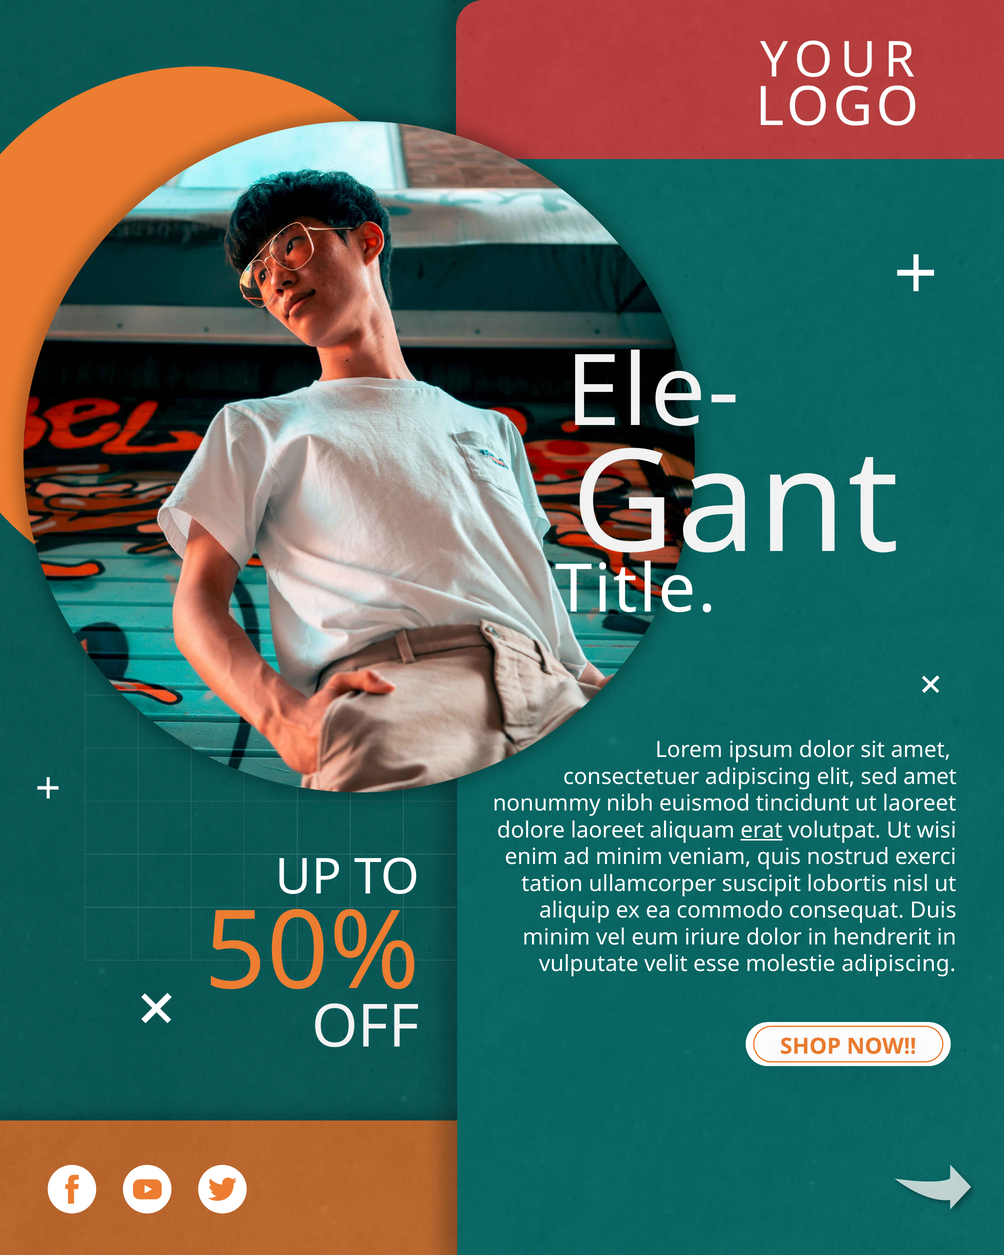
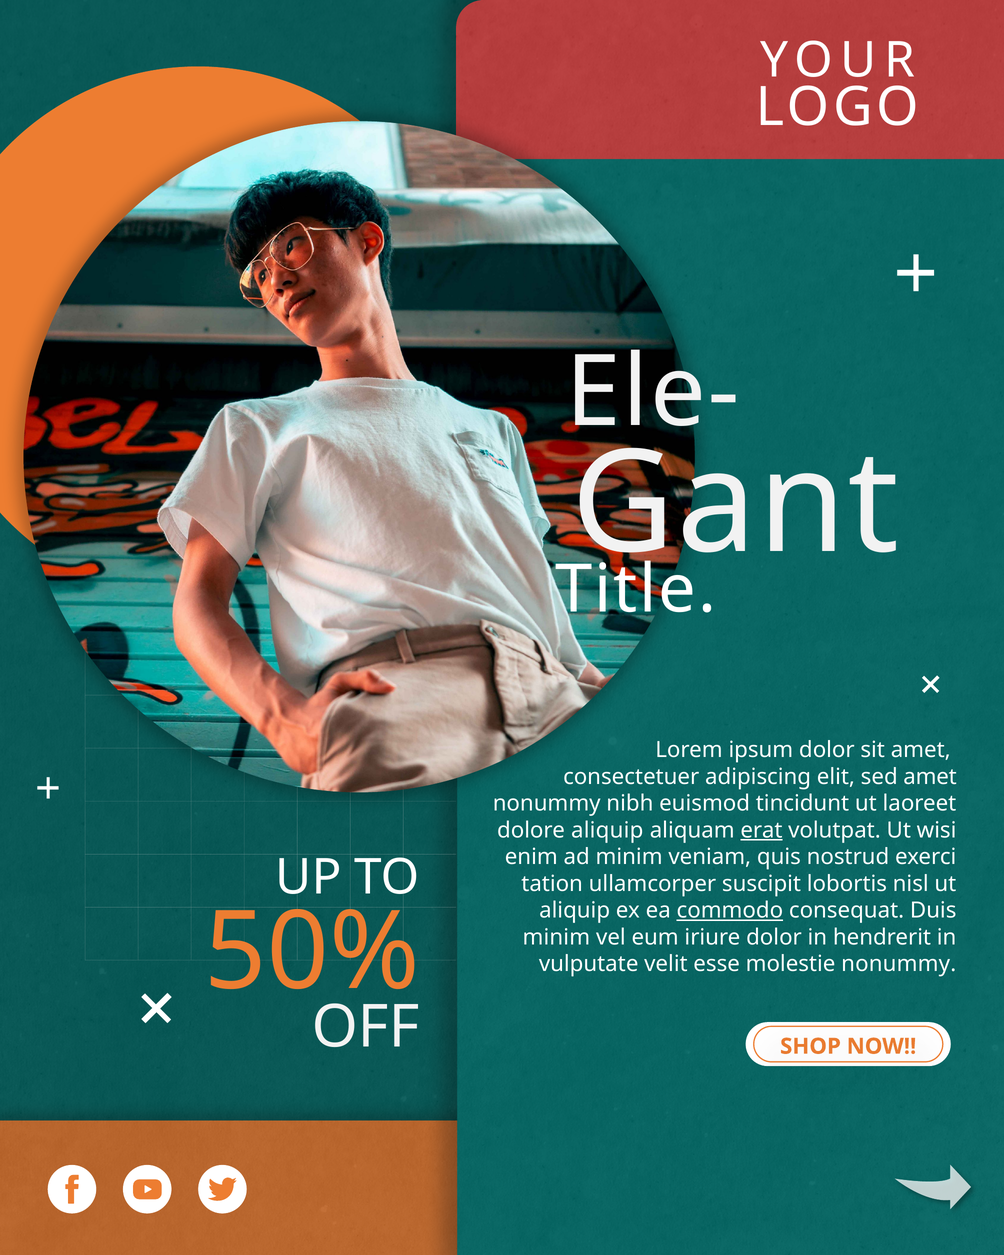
dolore laoreet: laoreet -> aliquip
commodo underline: none -> present
molestie adipiscing: adipiscing -> nonummy
